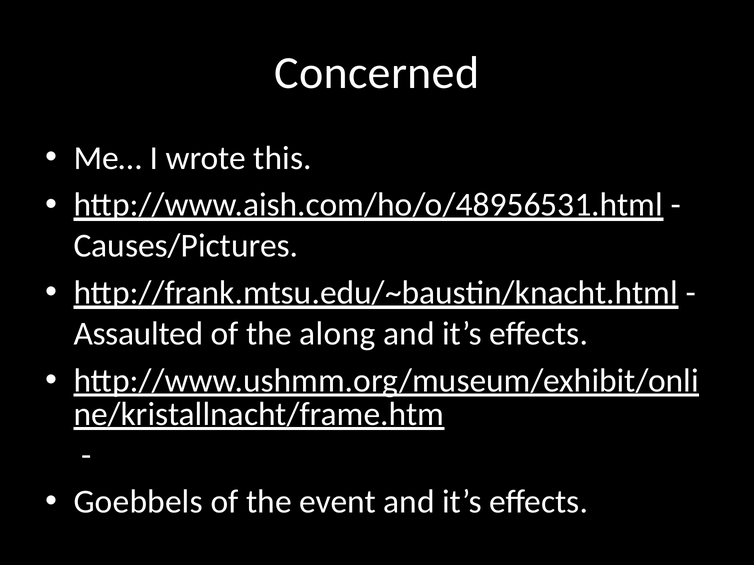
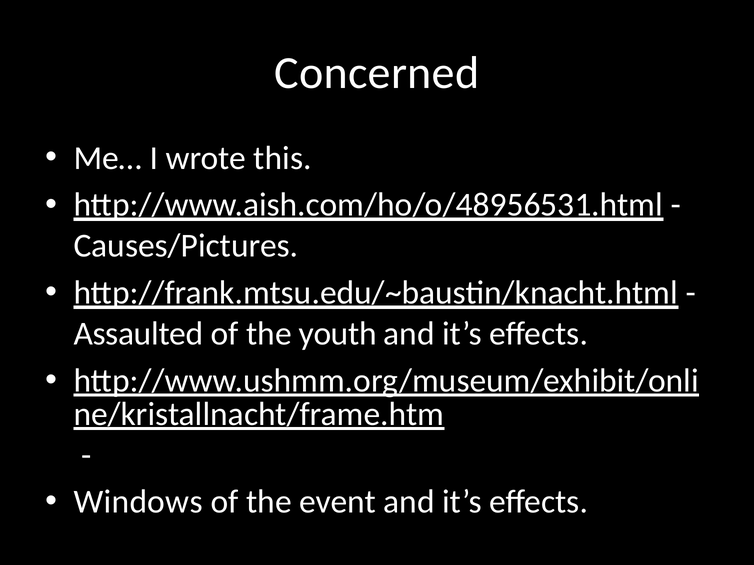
along: along -> youth
Goebbels: Goebbels -> Windows
